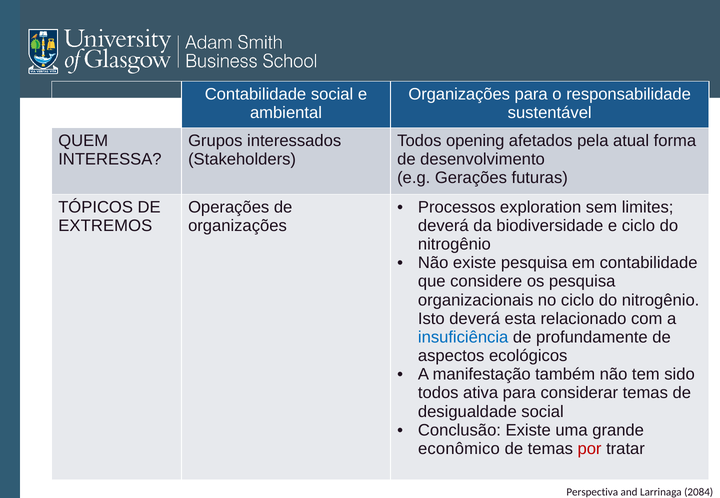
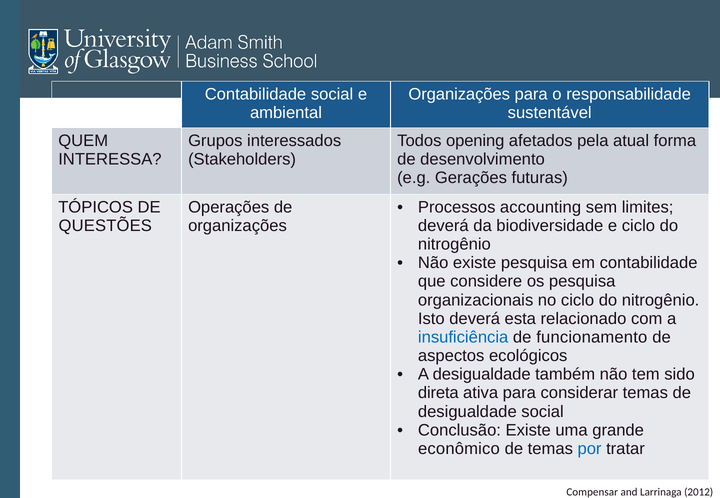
exploration: exploration -> accounting
EXTREMOS: EXTREMOS -> QUESTÕES
profundamente: profundamente -> funcionamento
A manifestação: manifestação -> desigualdade
todos at (438, 393): todos -> direta
por colour: red -> blue
Perspectiva: Perspectiva -> Compensar
2084: 2084 -> 2012
